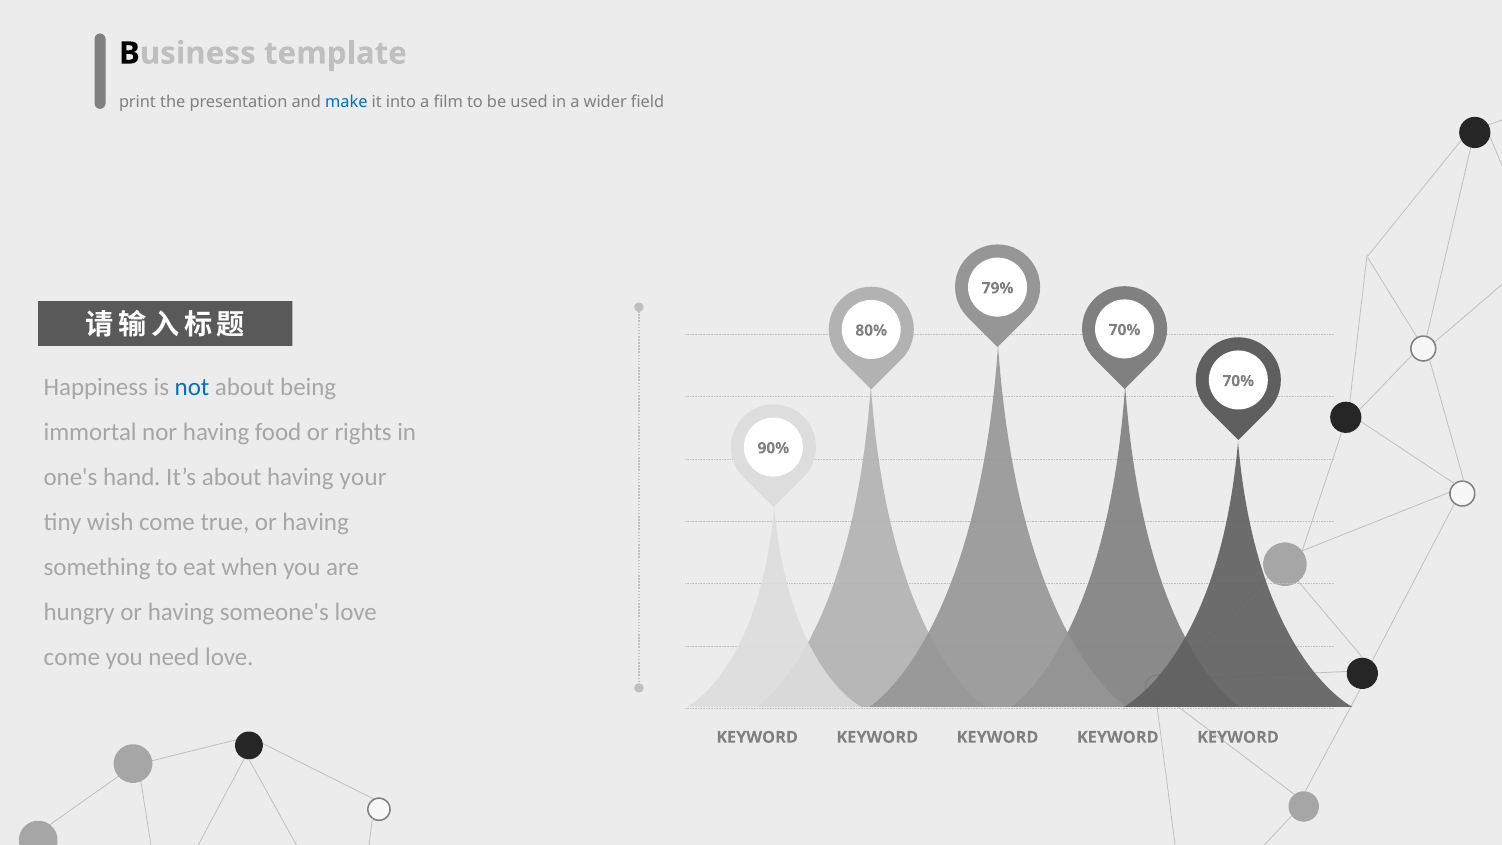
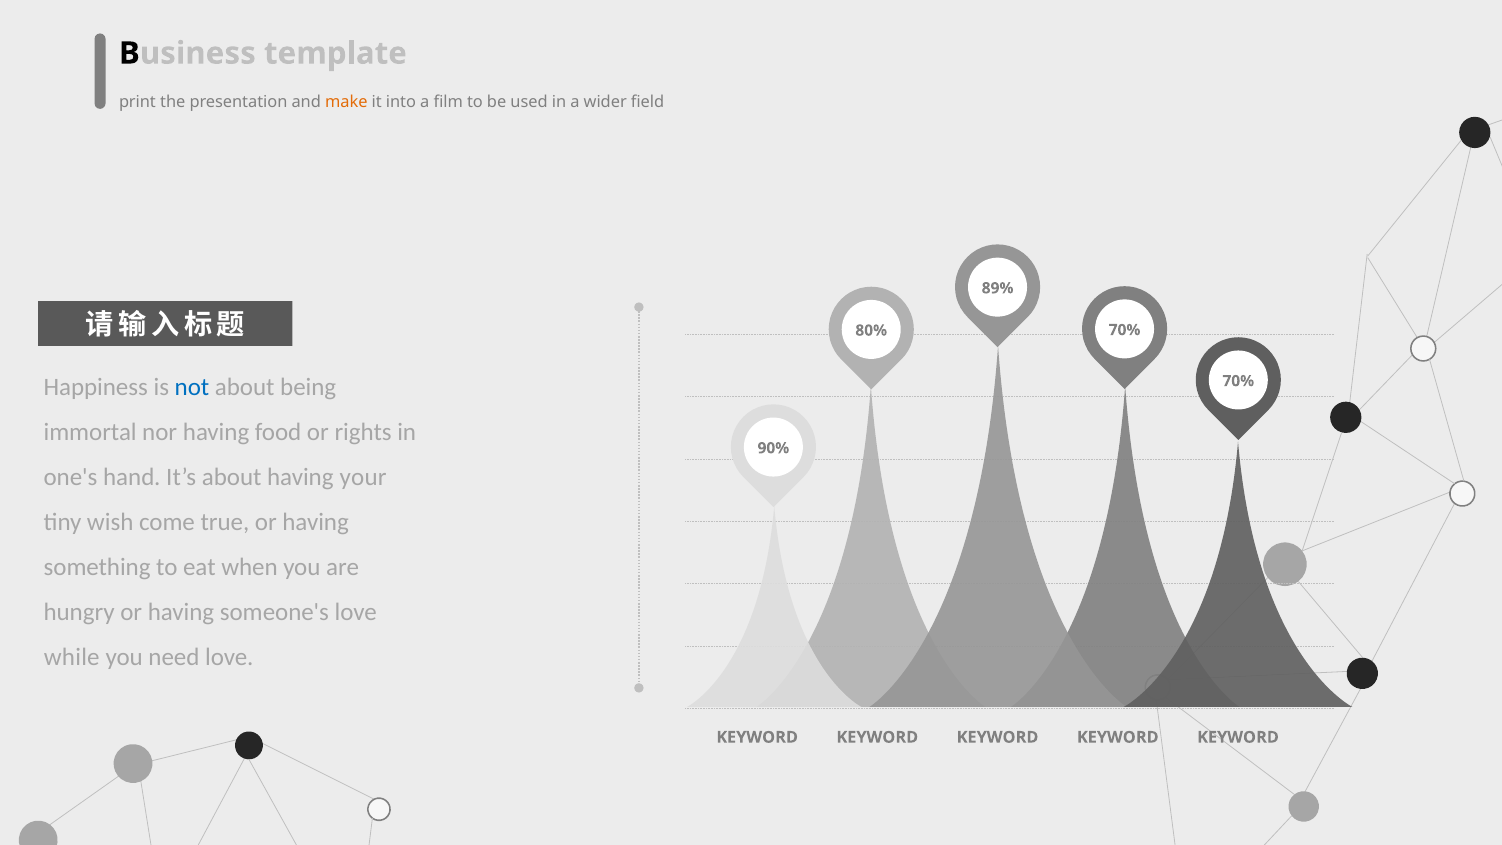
make colour: blue -> orange
79%: 79% -> 89%
come at (72, 657): come -> while
